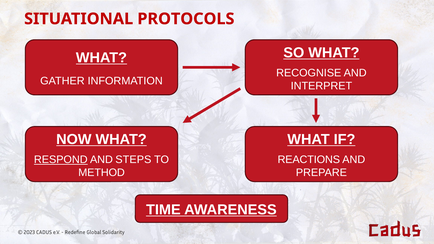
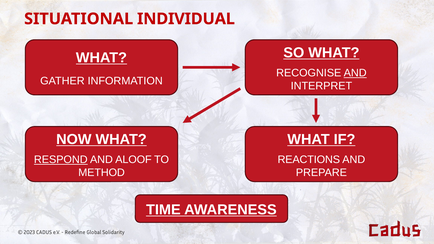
PROTOCOLS: PROTOCOLS -> INDIVIDUAL
AND at (355, 73) underline: none -> present
STEPS: STEPS -> ALOOF
